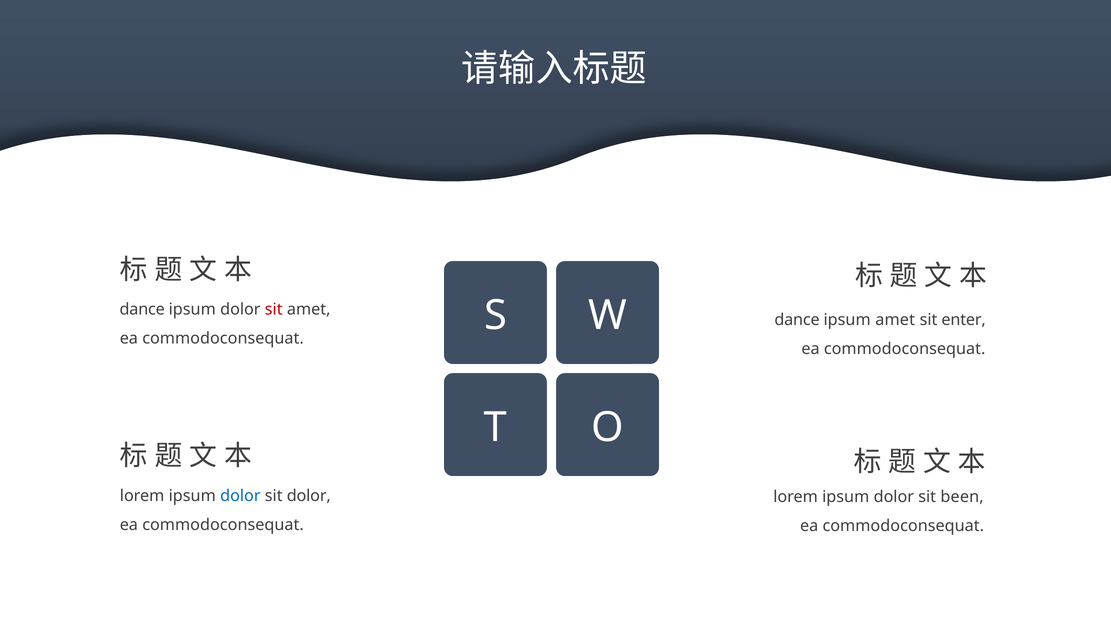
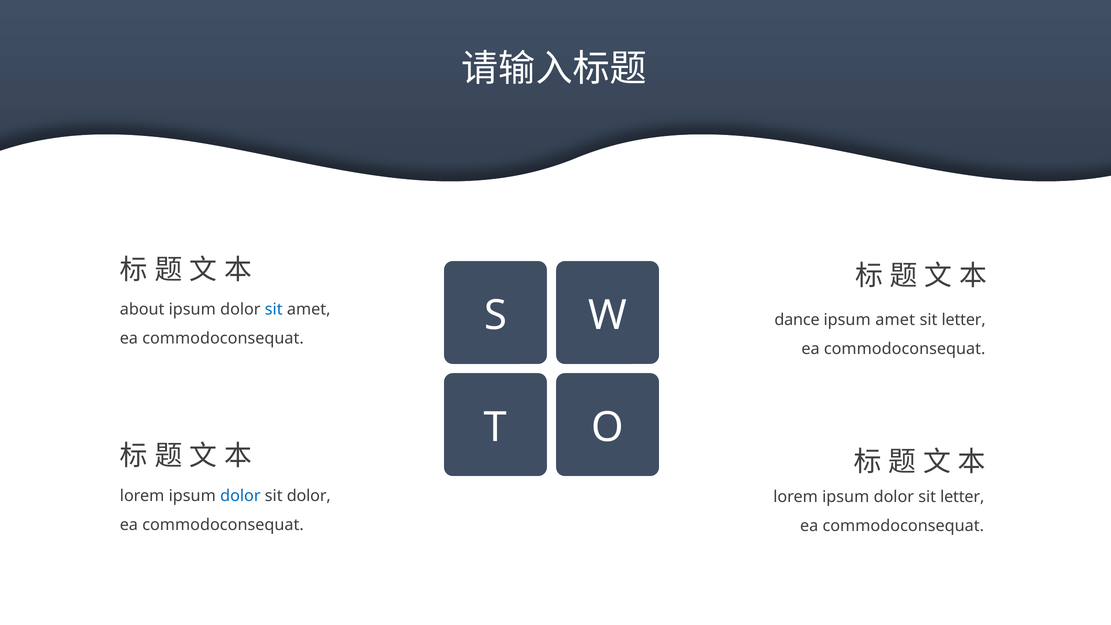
dance at (142, 309): dance -> about
sit at (274, 309) colour: red -> blue
enter at (964, 320): enter -> letter
dolor sit been: been -> letter
